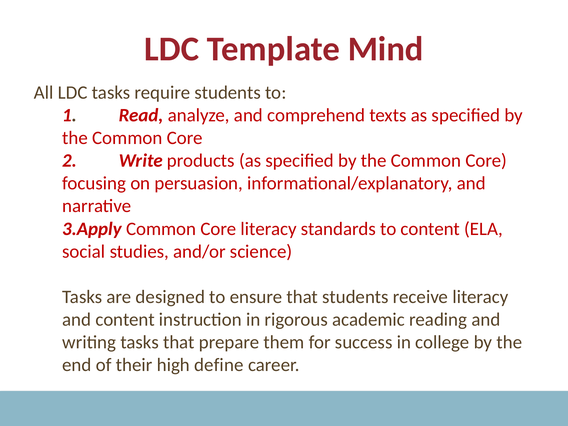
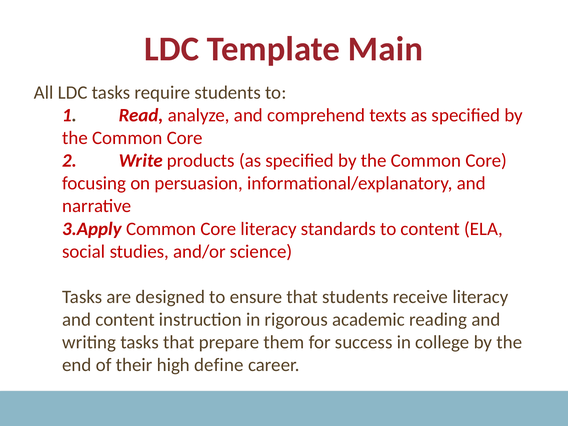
Mind: Mind -> Main
